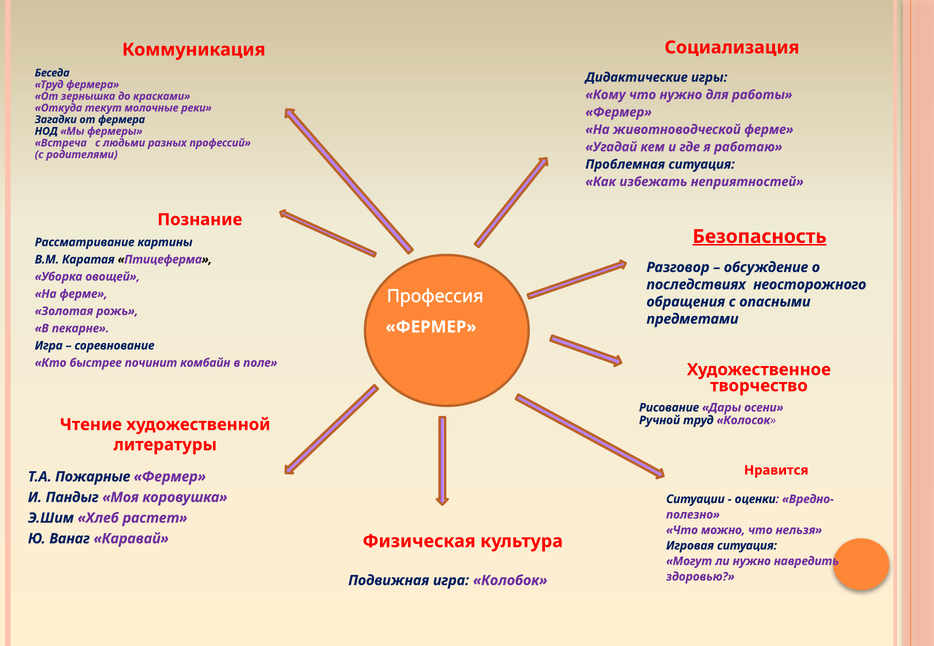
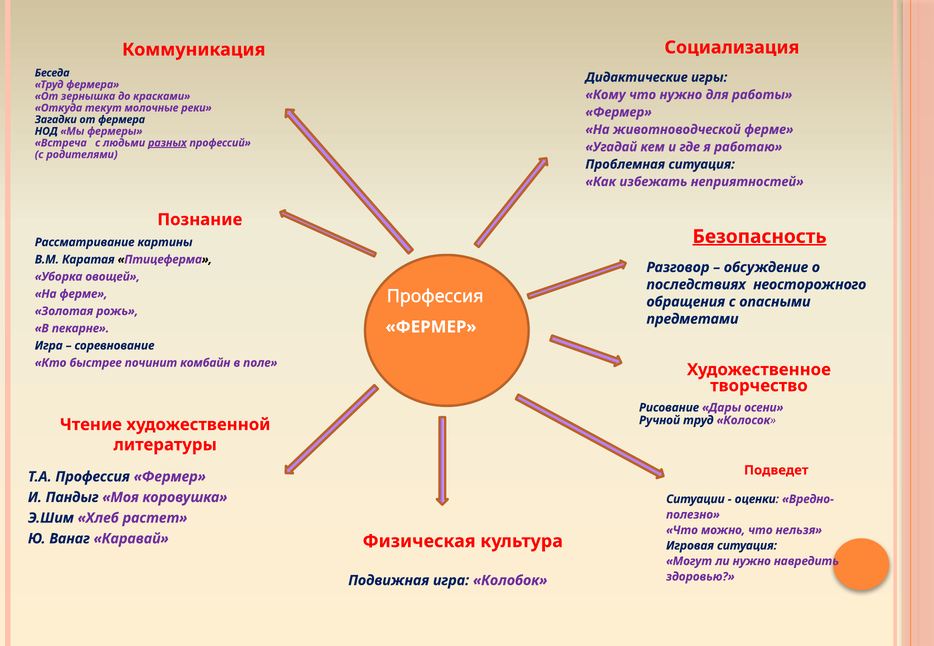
разных underline: none -> present
Нравится: Нравится -> Подведет
Т.А Пожарные: Пожарные -> Профессия
